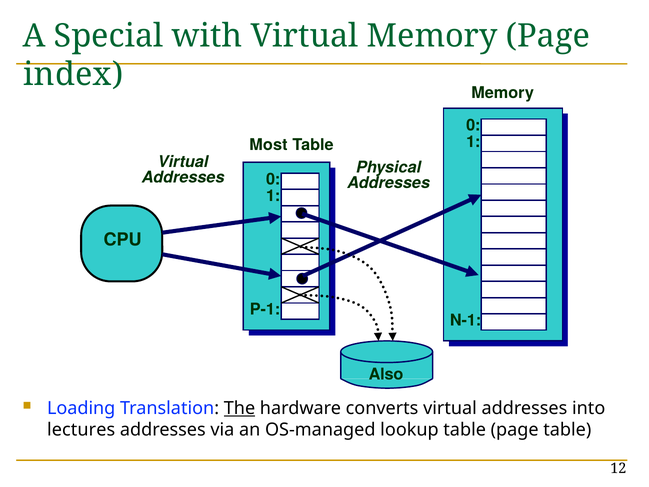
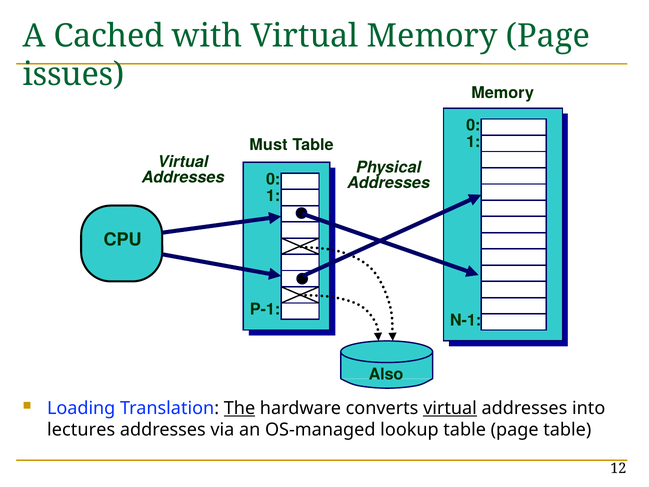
Special: Special -> Cached
index: index -> issues
Most: Most -> Must
virtual at (450, 408) underline: none -> present
